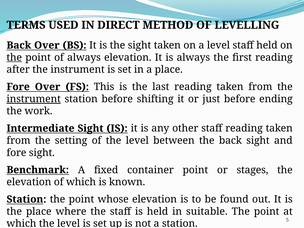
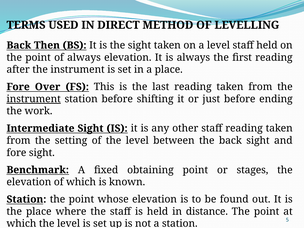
Back Over: Over -> Then
the at (14, 57) underline: present -> none
container: container -> obtaining
suitable: suitable -> distance
